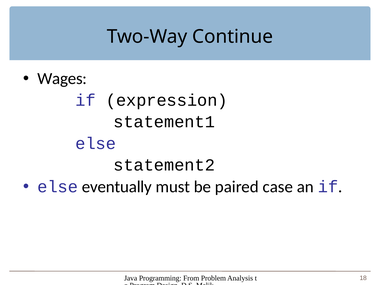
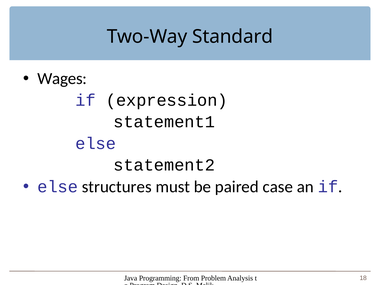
Continue: Continue -> Standard
eventually: eventually -> structures
